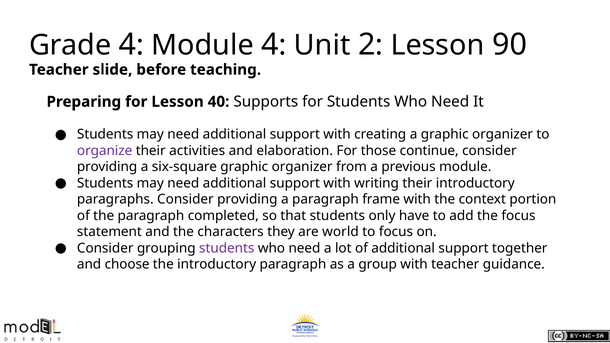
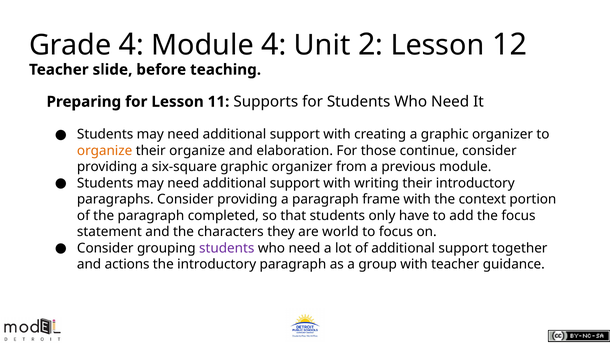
90: 90 -> 12
40: 40 -> 11
organize at (105, 151) colour: purple -> orange
their activities: activities -> organize
choose: choose -> actions
